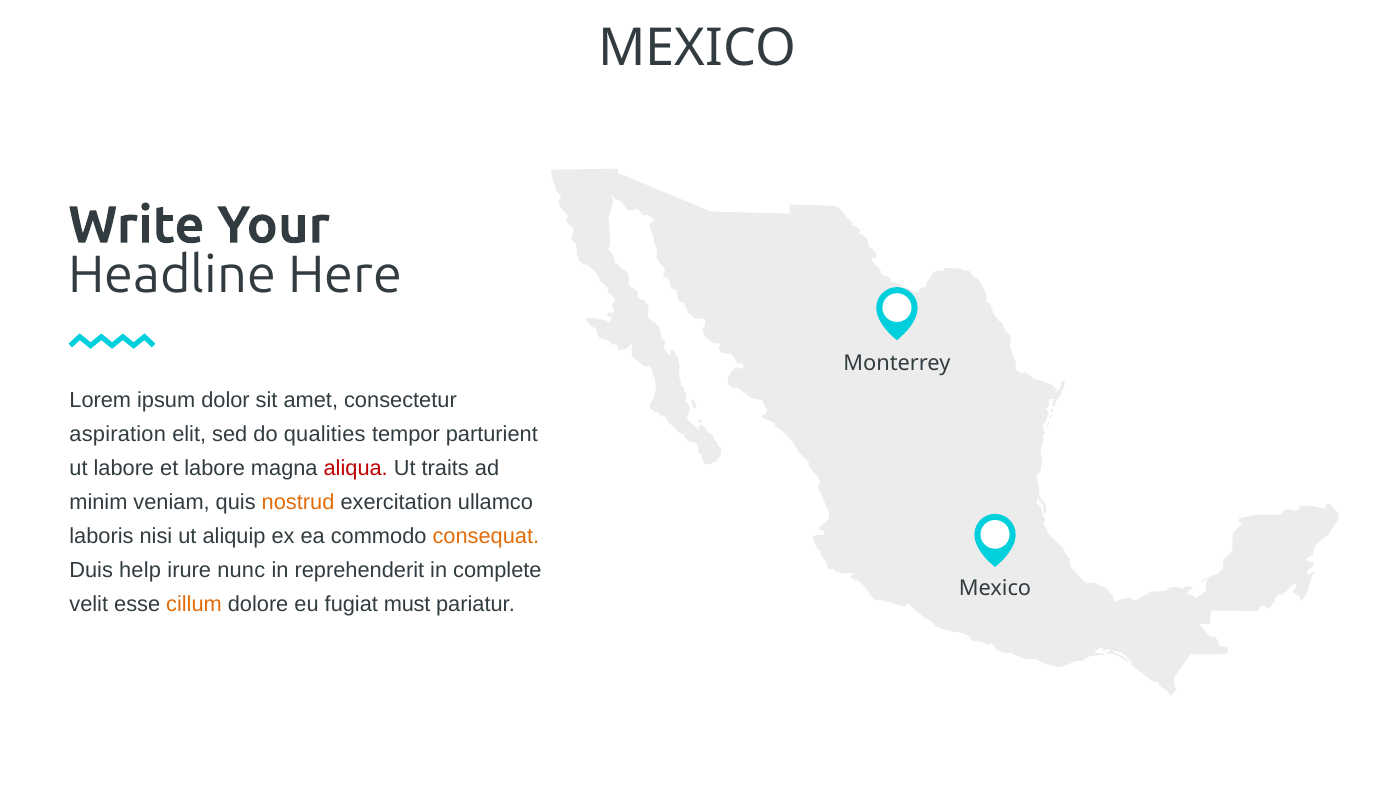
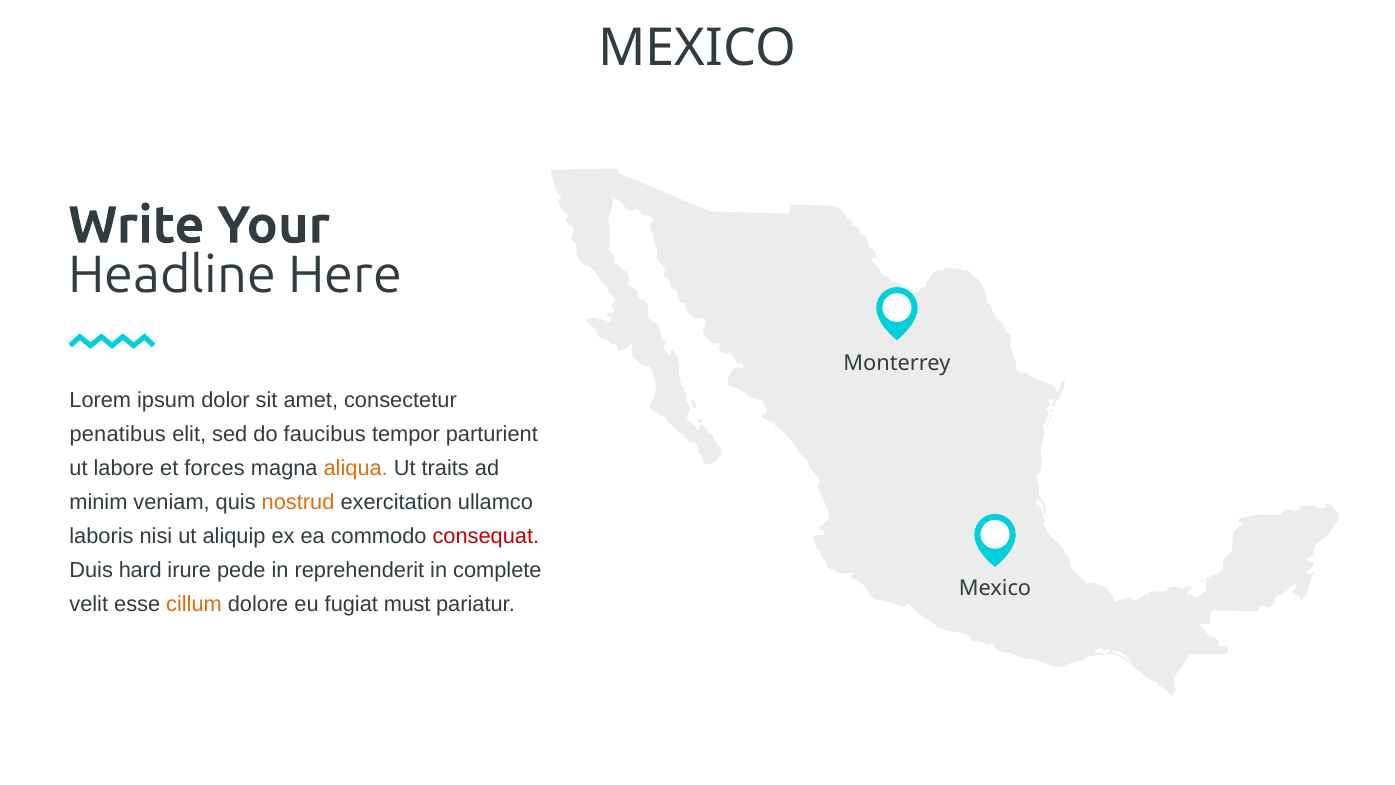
aspiration: aspiration -> penatibus
qualities: qualities -> faucibus
et labore: labore -> forces
aliqua colour: red -> orange
consequat colour: orange -> red
help: help -> hard
nunc: nunc -> pede
